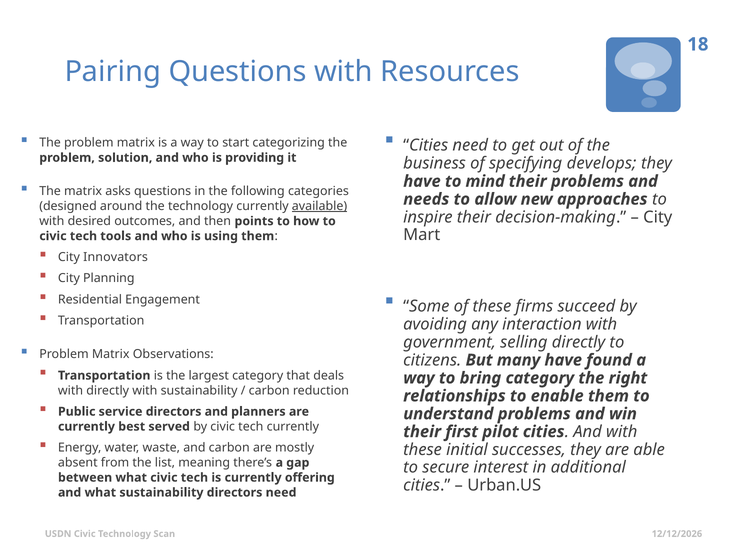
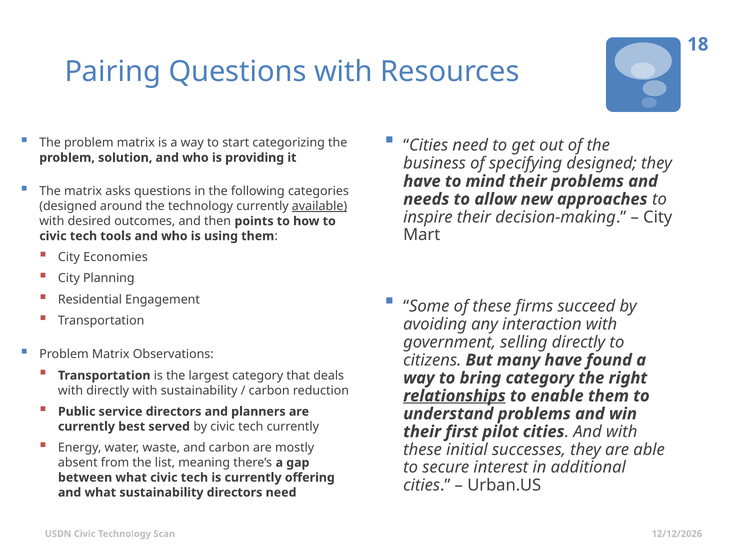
specifying develops: develops -> designed
Innovators: Innovators -> Economies
relationships underline: none -> present
